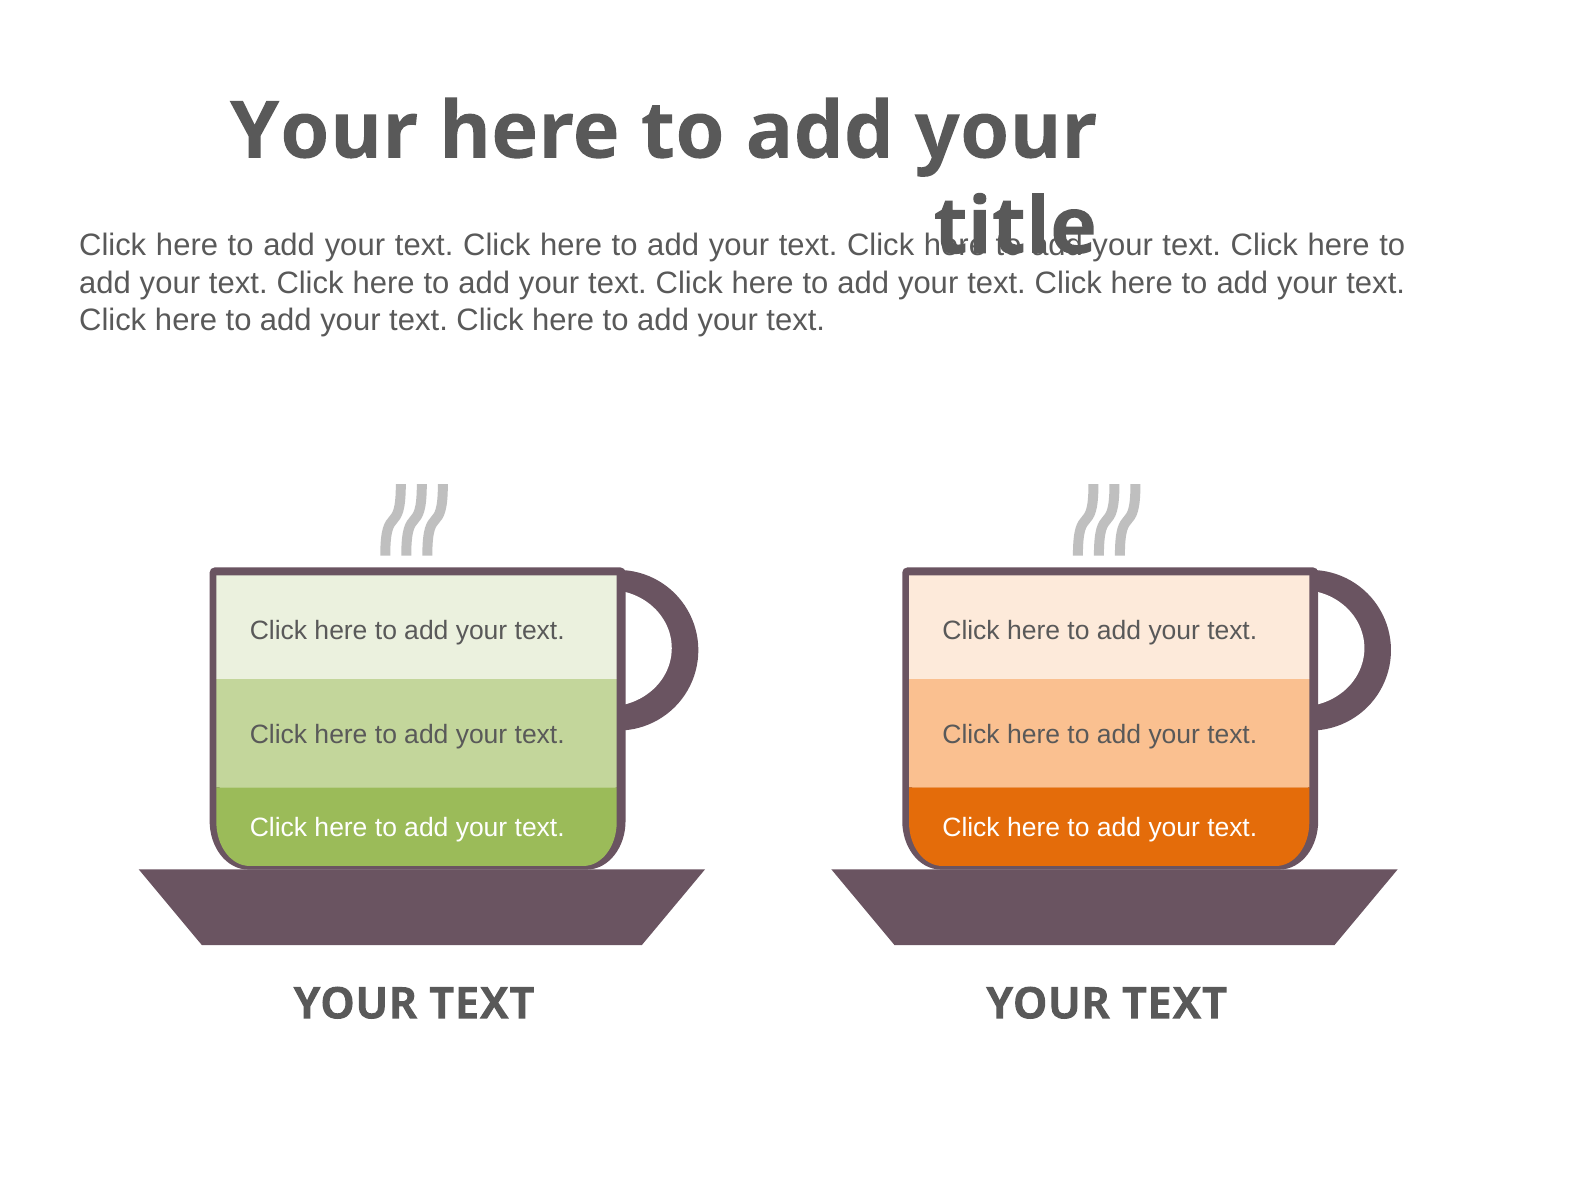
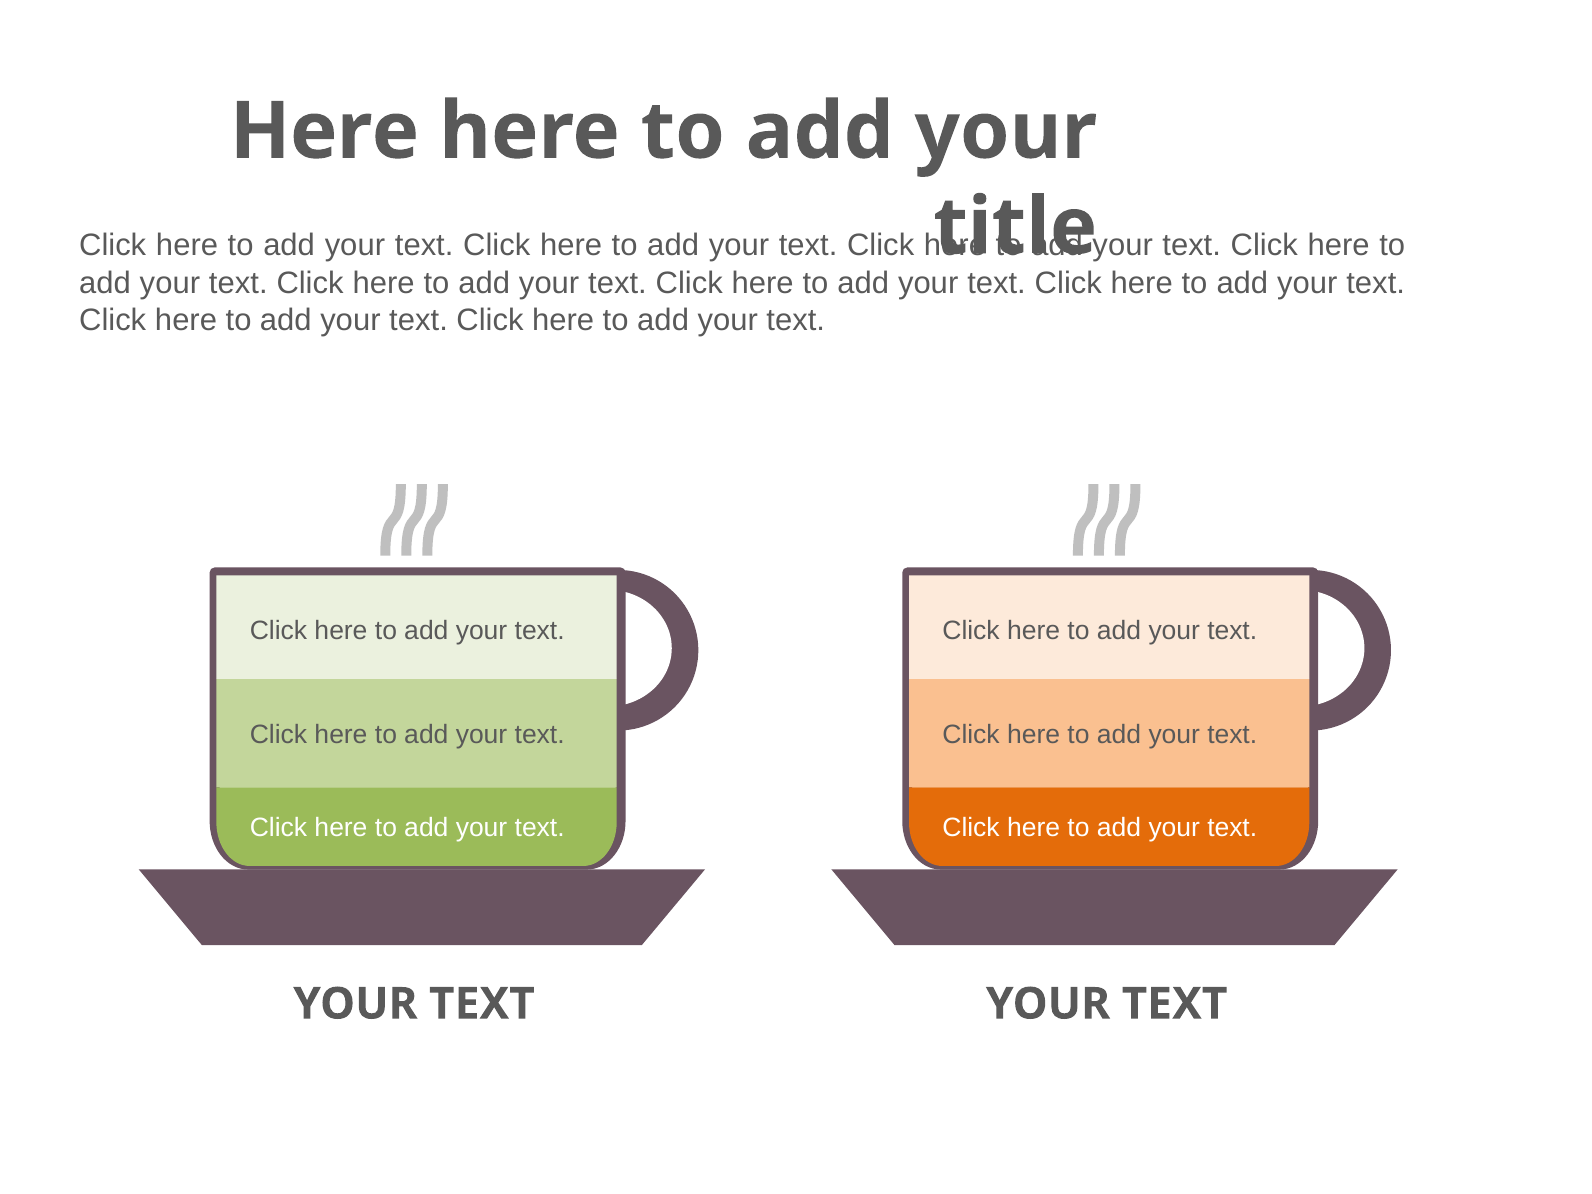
Your at (324, 132): Your -> Here
